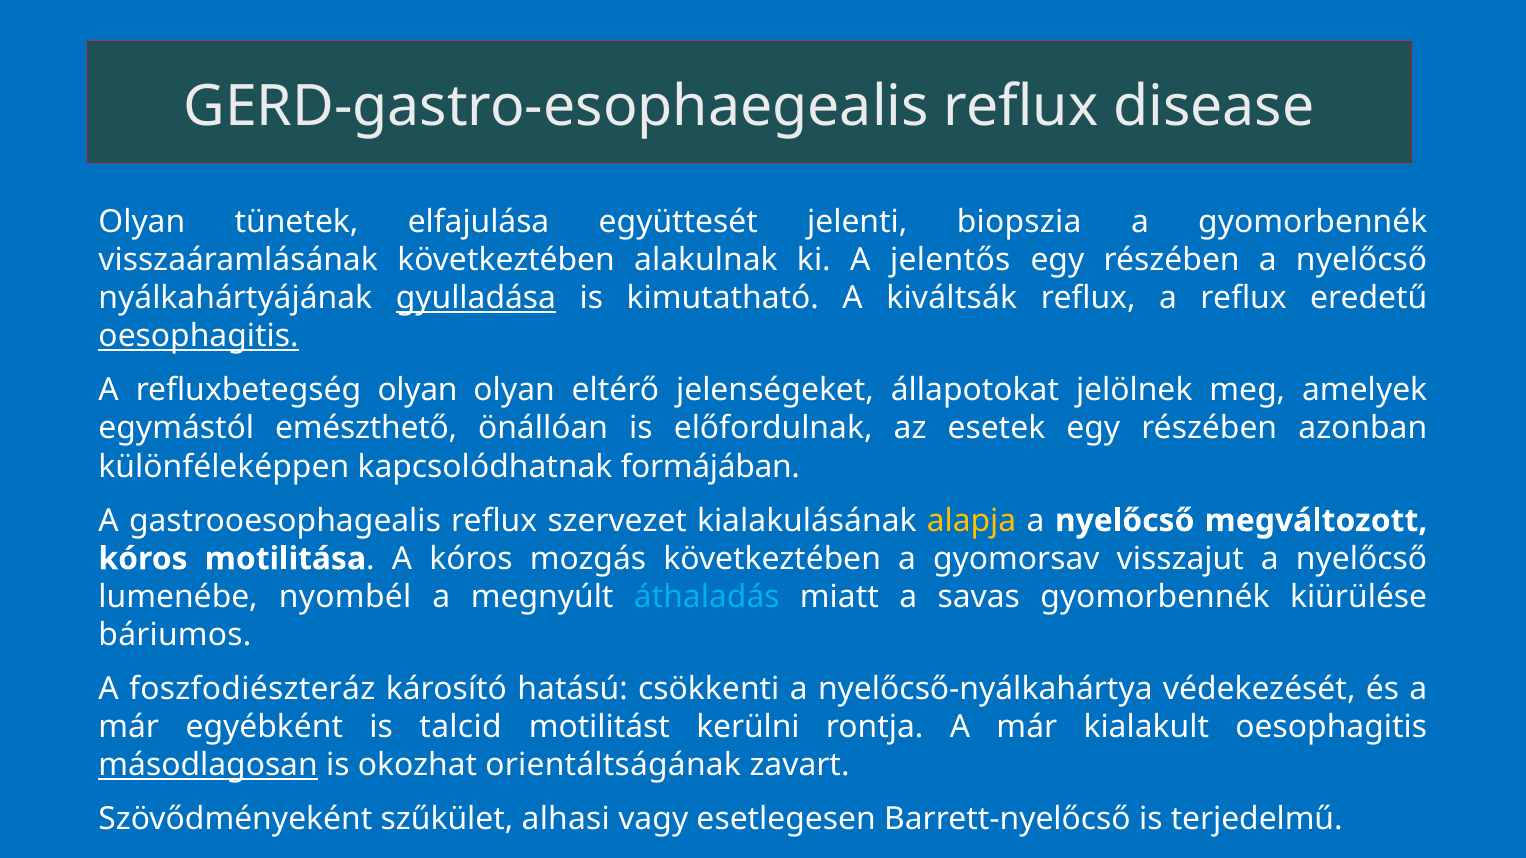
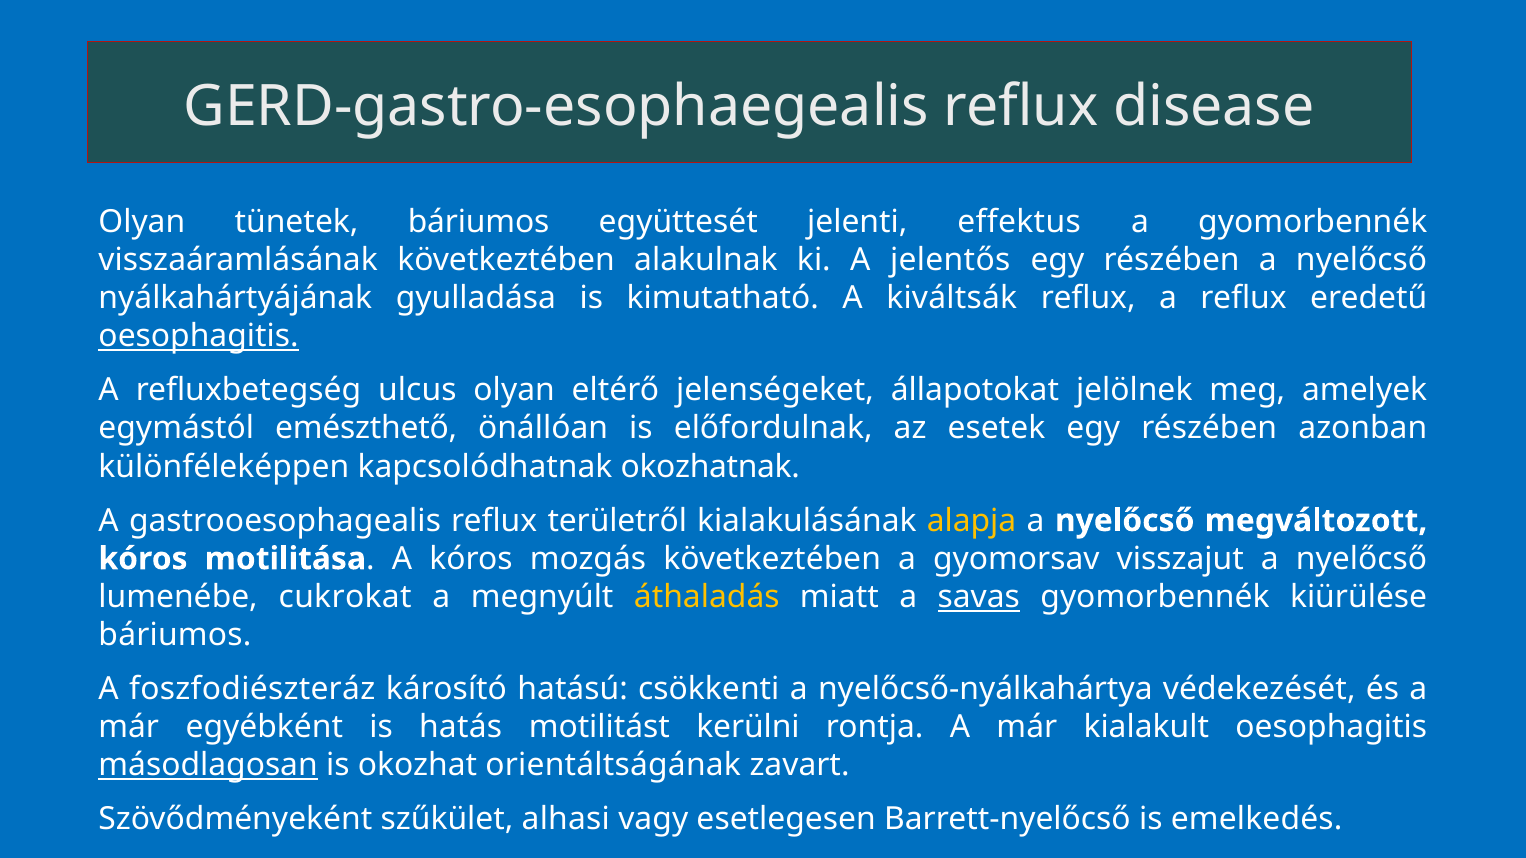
tünetek elfajulása: elfajulása -> báriumos
biopszia: biopszia -> effektus
gyulladása underline: present -> none
refluxbetegség olyan: olyan -> ulcus
formájában: formájában -> okozhatnak
szervezet: szervezet -> területről
nyombél: nyombél -> cukrokat
áthaladás colour: light blue -> yellow
savas underline: none -> present
talcid: talcid -> hatás
terjedelmű: terjedelmű -> emelkedés
